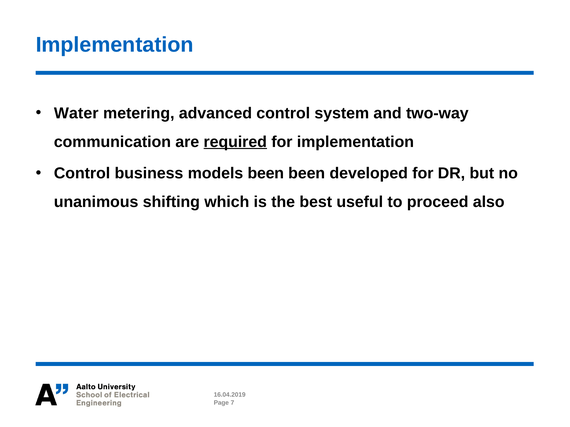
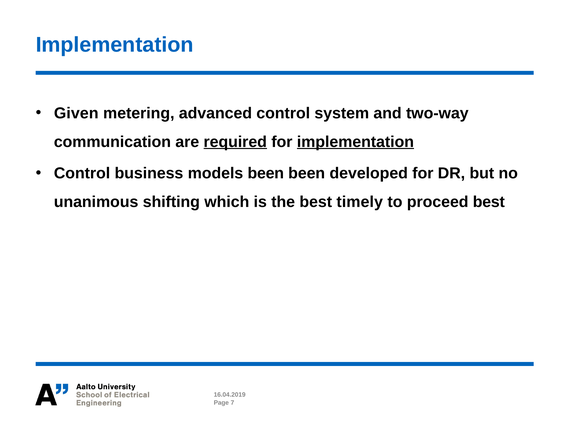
Water: Water -> Given
implementation at (355, 142) underline: none -> present
useful: useful -> timely
proceed also: also -> best
